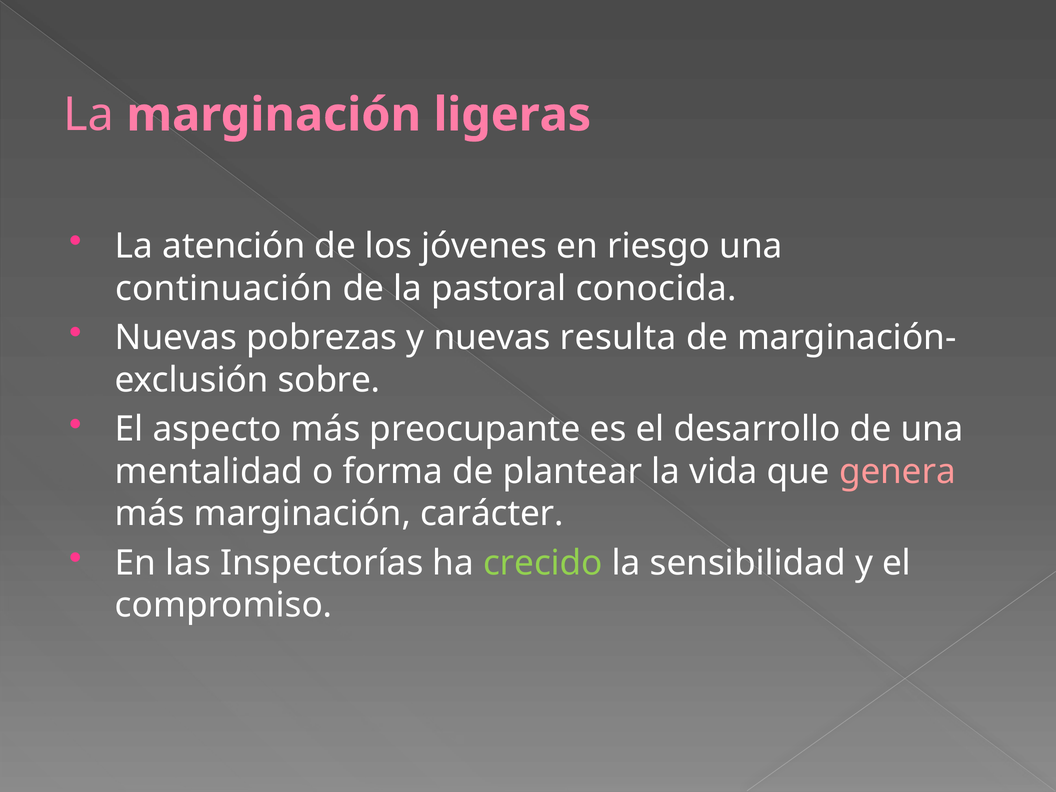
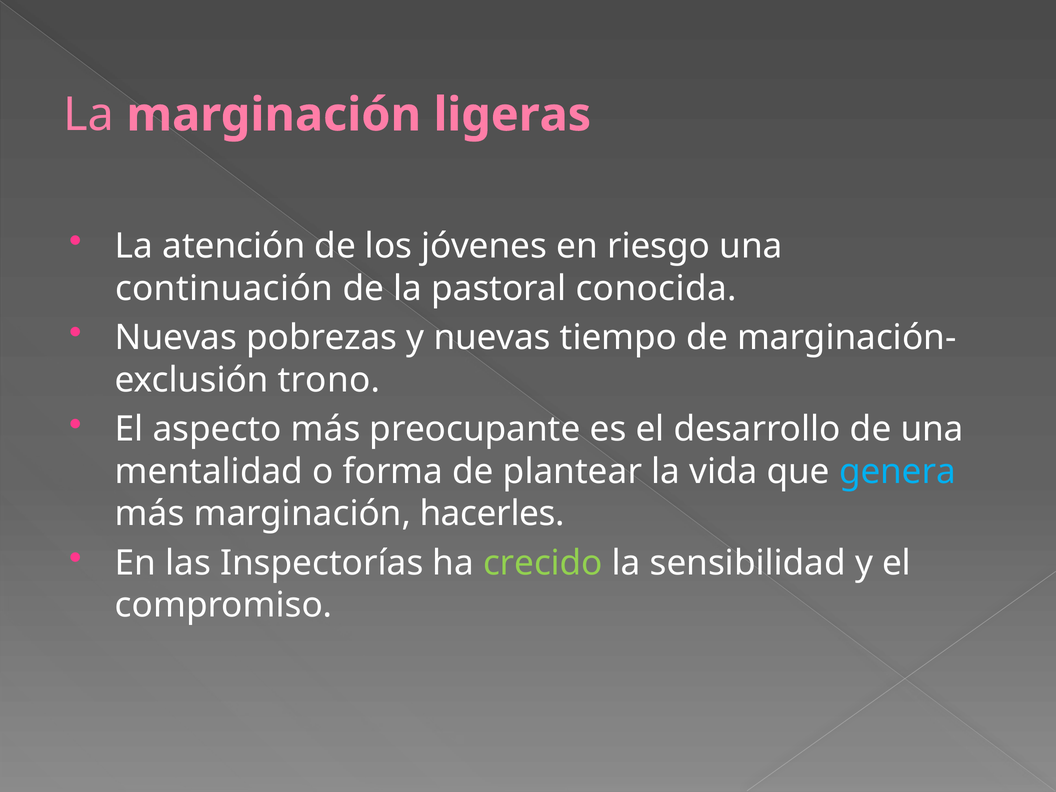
resulta: resulta -> tiempo
sobre: sobre -> trono
genera colour: pink -> light blue
carácter: carácter -> hacerles
